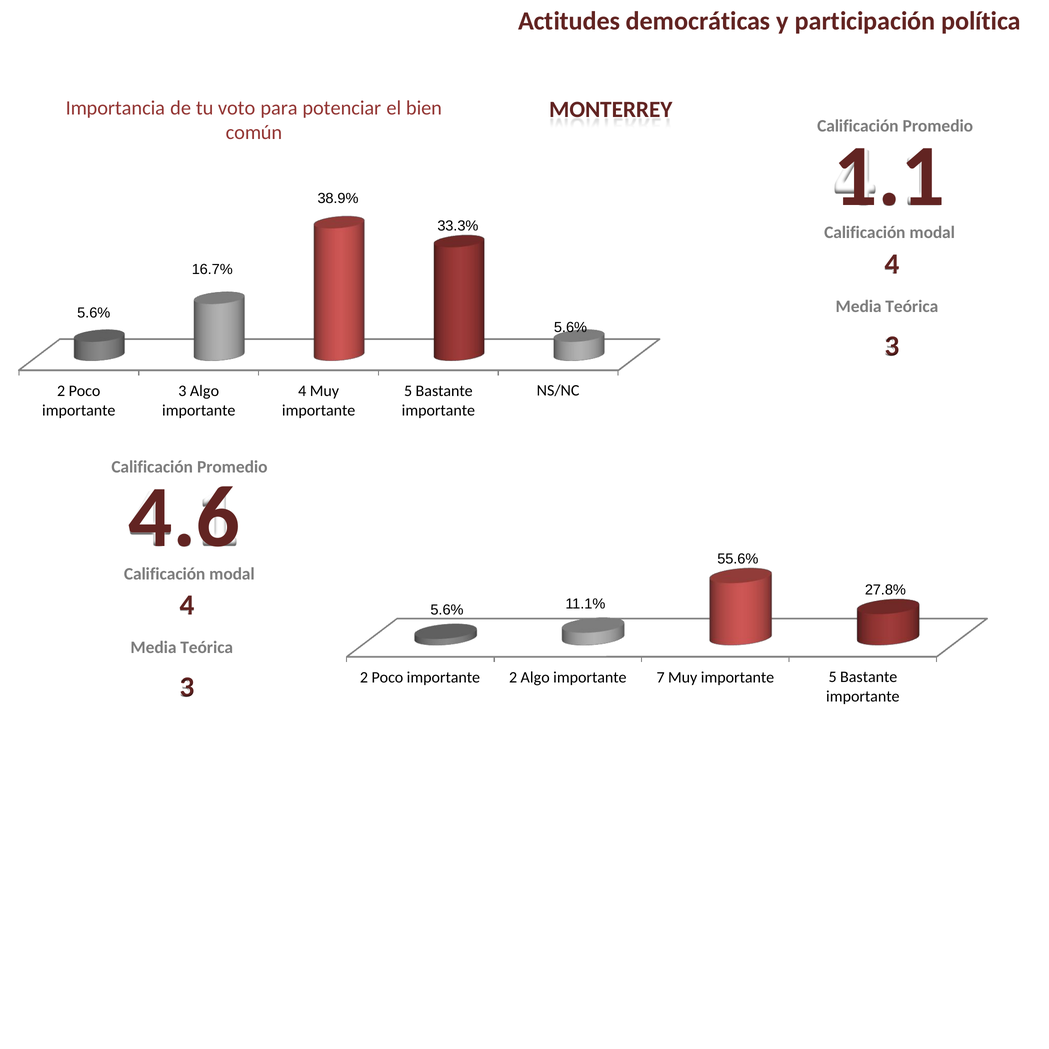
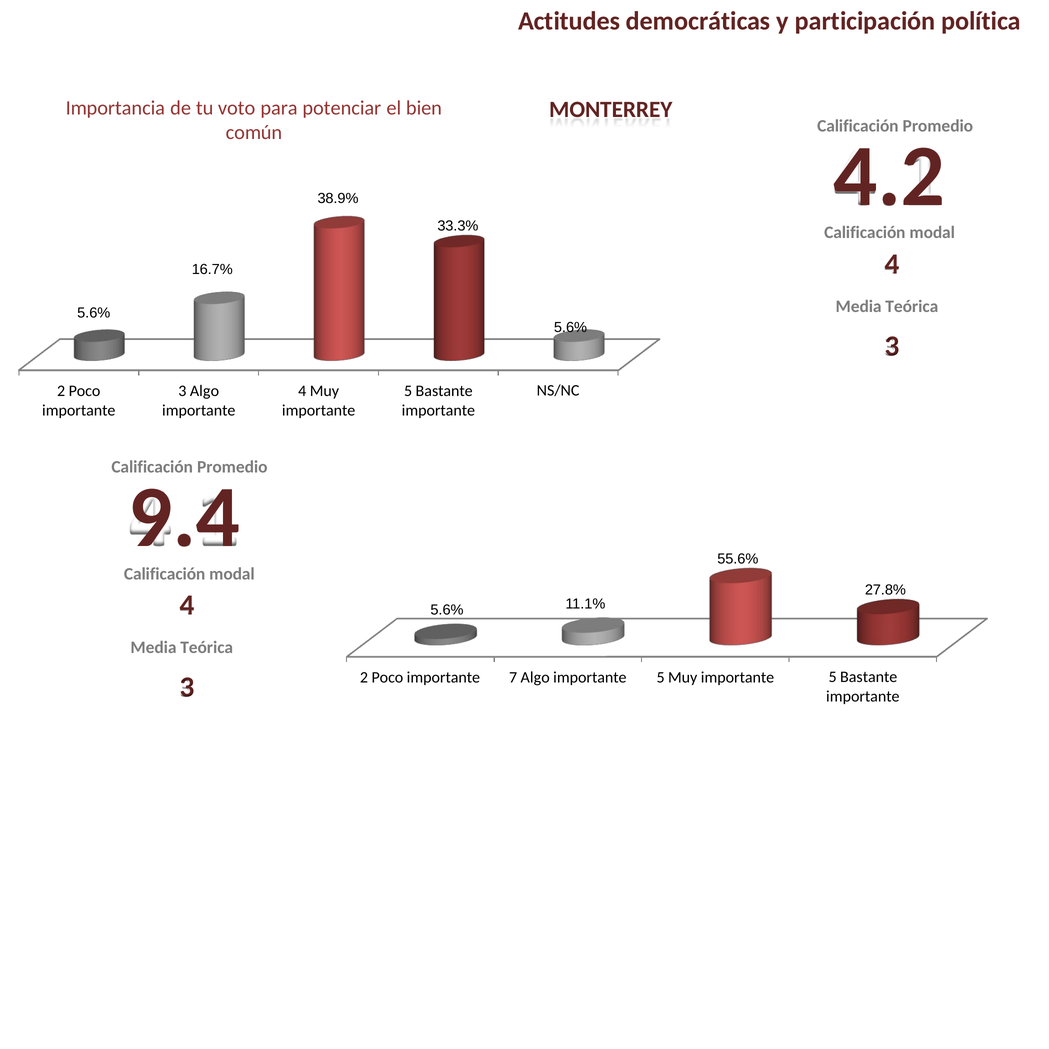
1.1: 1.1 -> 4.2
4.6: 4.6 -> 9.4
importante 2: 2 -> 7
Algo importante 7: 7 -> 5
